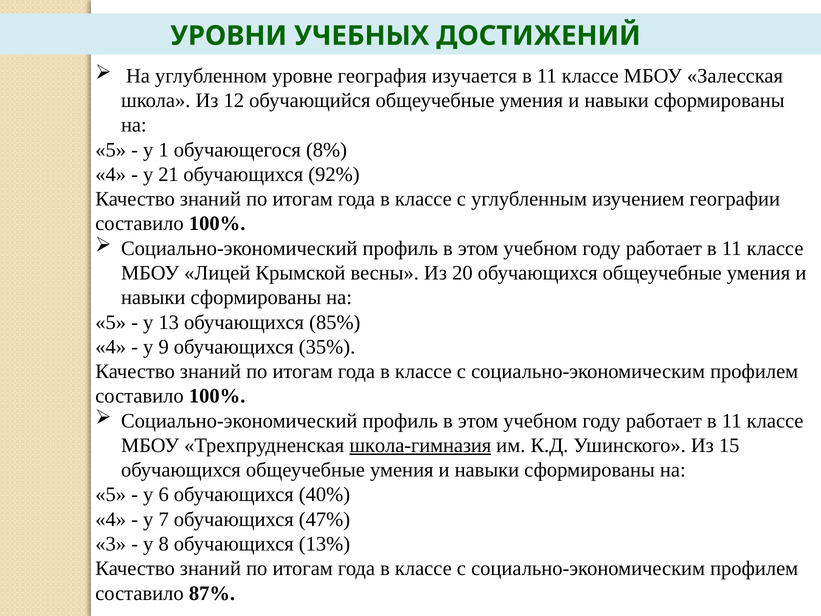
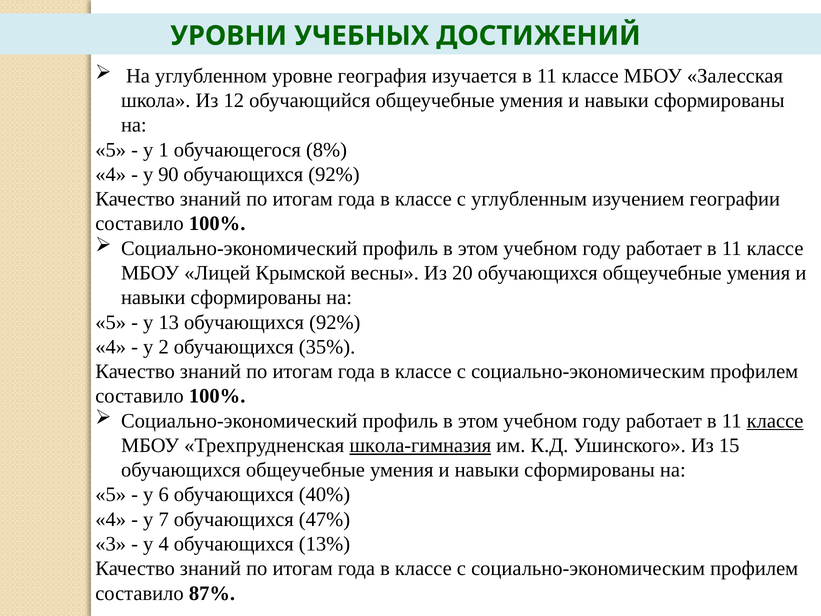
21: 21 -> 90
13 обучающихся 85%: 85% -> 92%
9: 9 -> 2
классе at (775, 421) underline: none -> present
у 8: 8 -> 4
